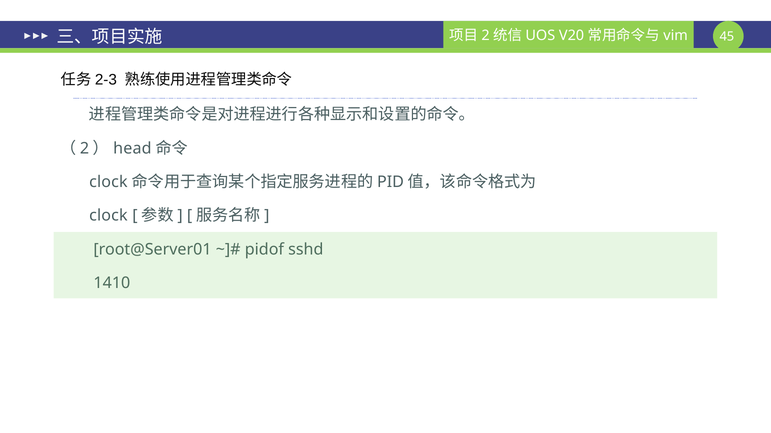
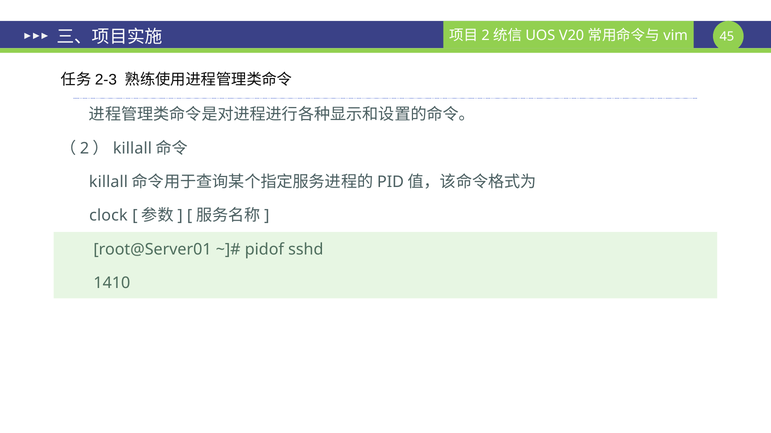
head at (132, 148): head -> killall
clock at (108, 182): clock -> killall
